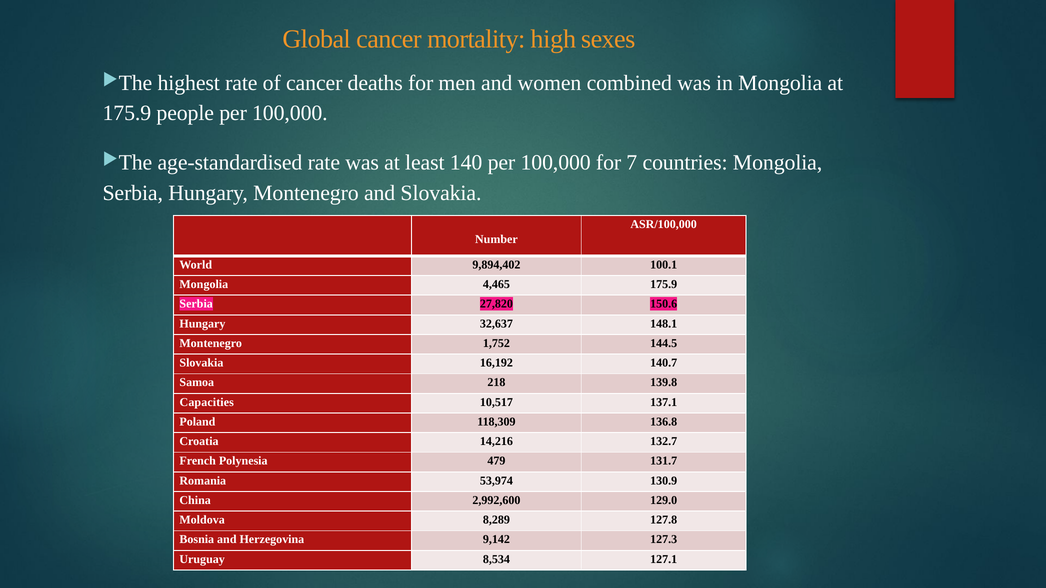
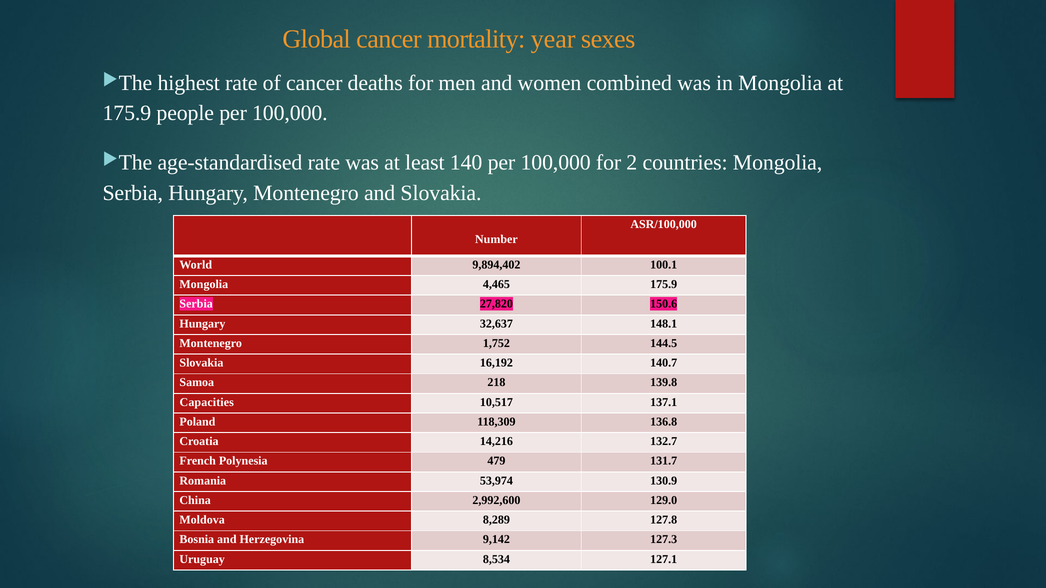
high: high -> year
7: 7 -> 2
